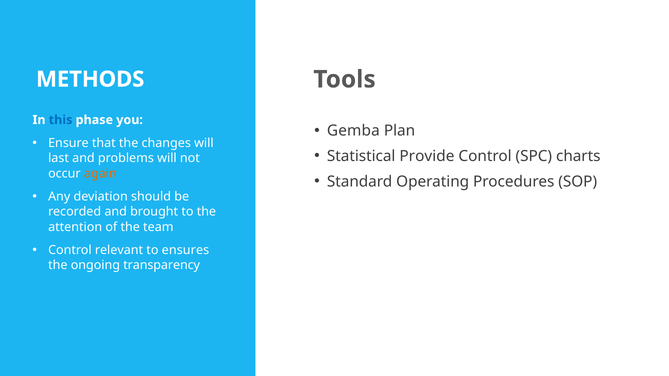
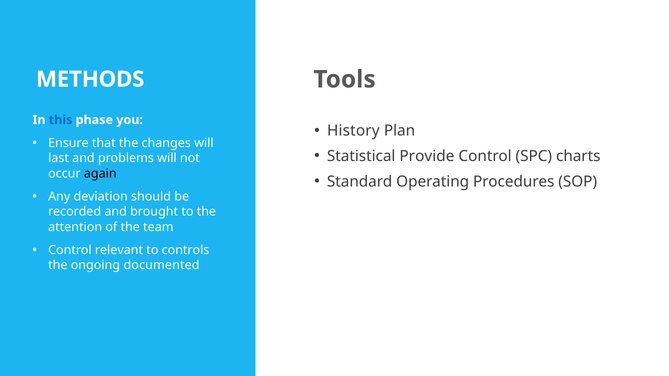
Gemba: Gemba -> History
again colour: orange -> black
ensures: ensures -> controls
transparency: transparency -> documented
